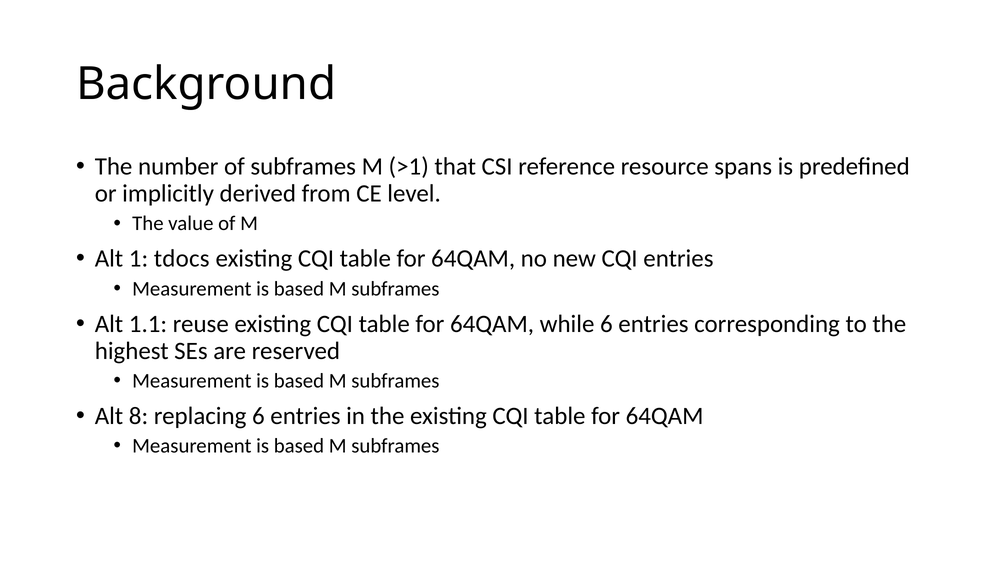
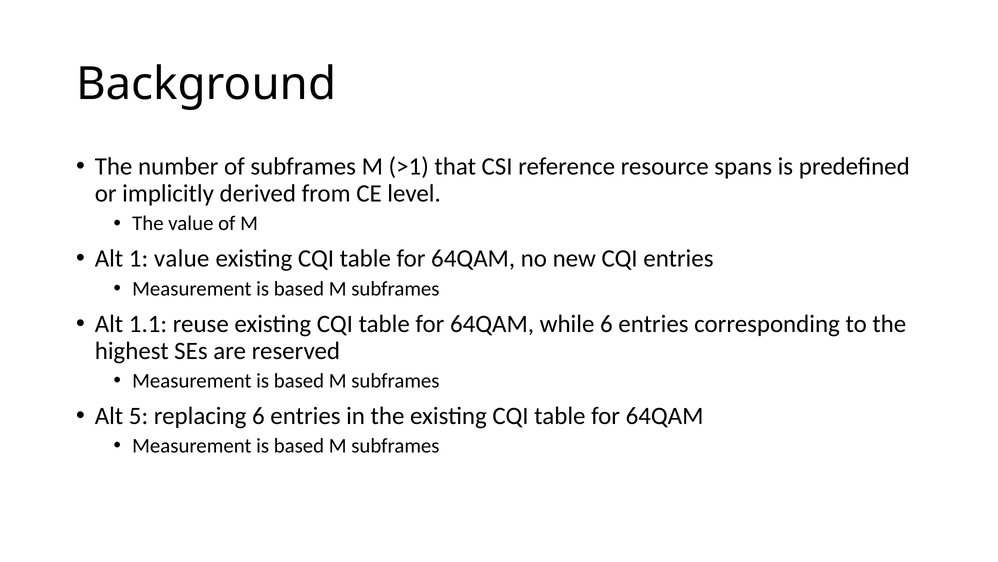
1 tdocs: tdocs -> value
8: 8 -> 5
